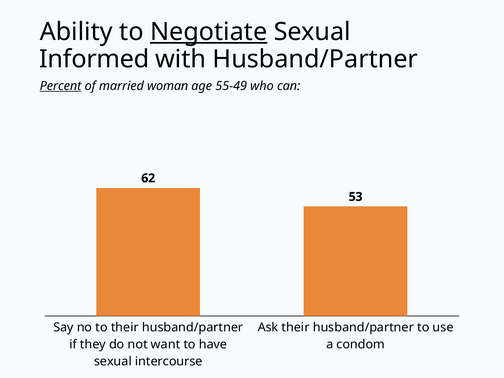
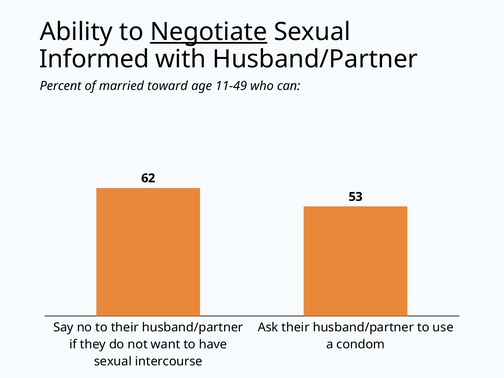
Percent underline: present -> none
woman: woman -> toward
55-49: 55-49 -> 11-49
